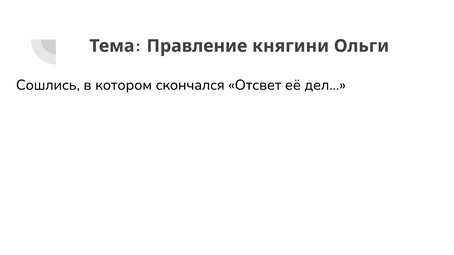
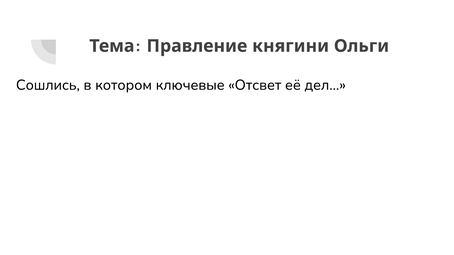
скончался: скончался -> ключевые
